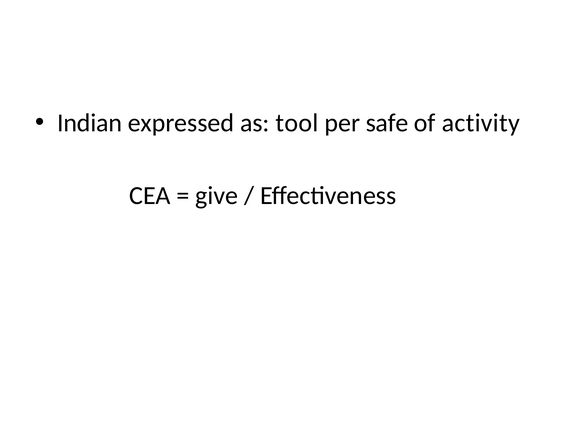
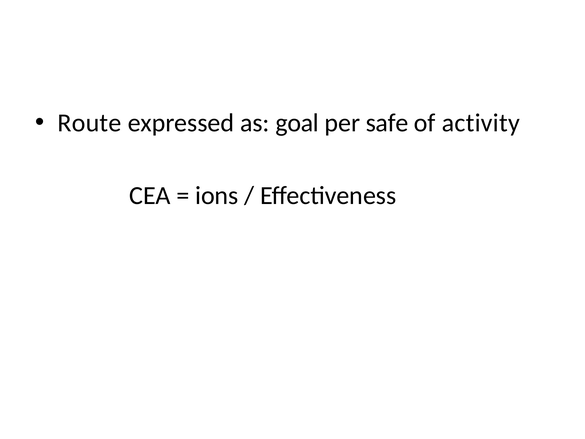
Indian: Indian -> Route
tool: tool -> goal
give: give -> ions
